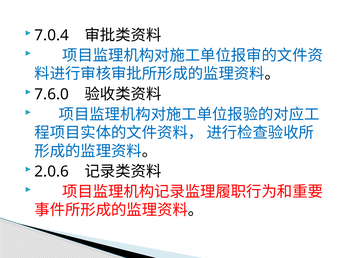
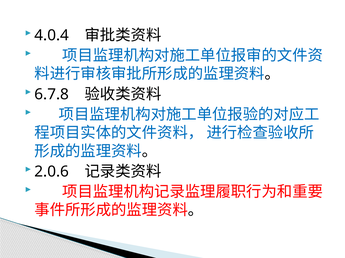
7.0.4: 7.0.4 -> 4.0.4
7.6.0: 7.6.0 -> 6.7.8
